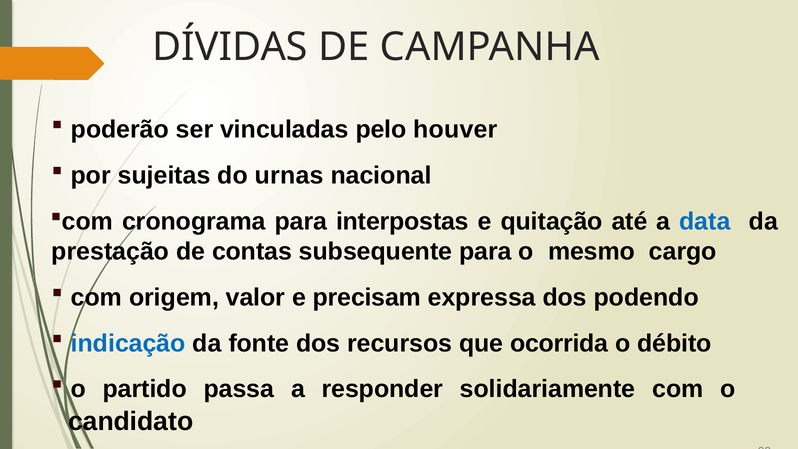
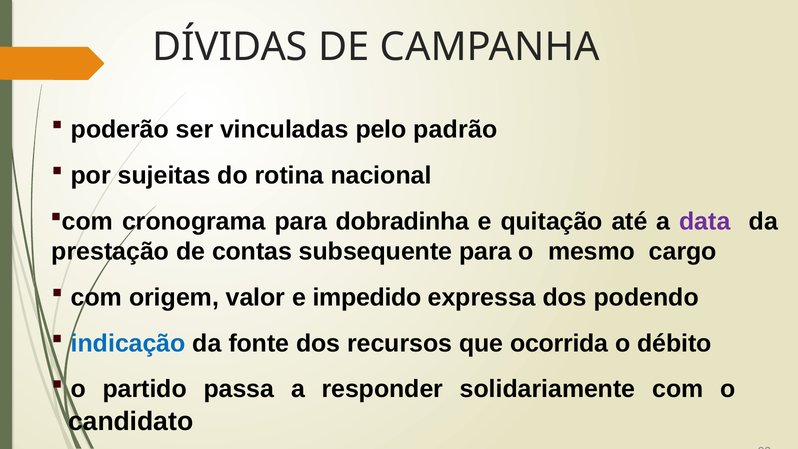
houver: houver -> padrão
urnas: urnas -> rotina
interpostas: interpostas -> dobradinha
data colour: blue -> purple
precisam: precisam -> impedido
